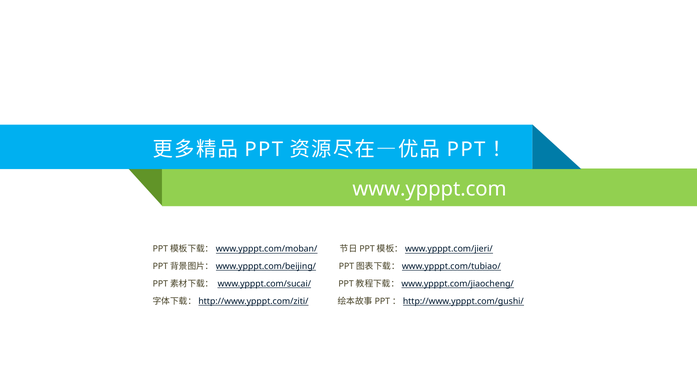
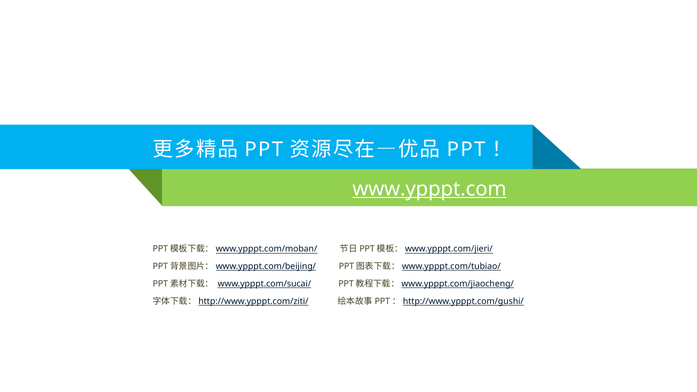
www.ypppt.com underline: none -> present
